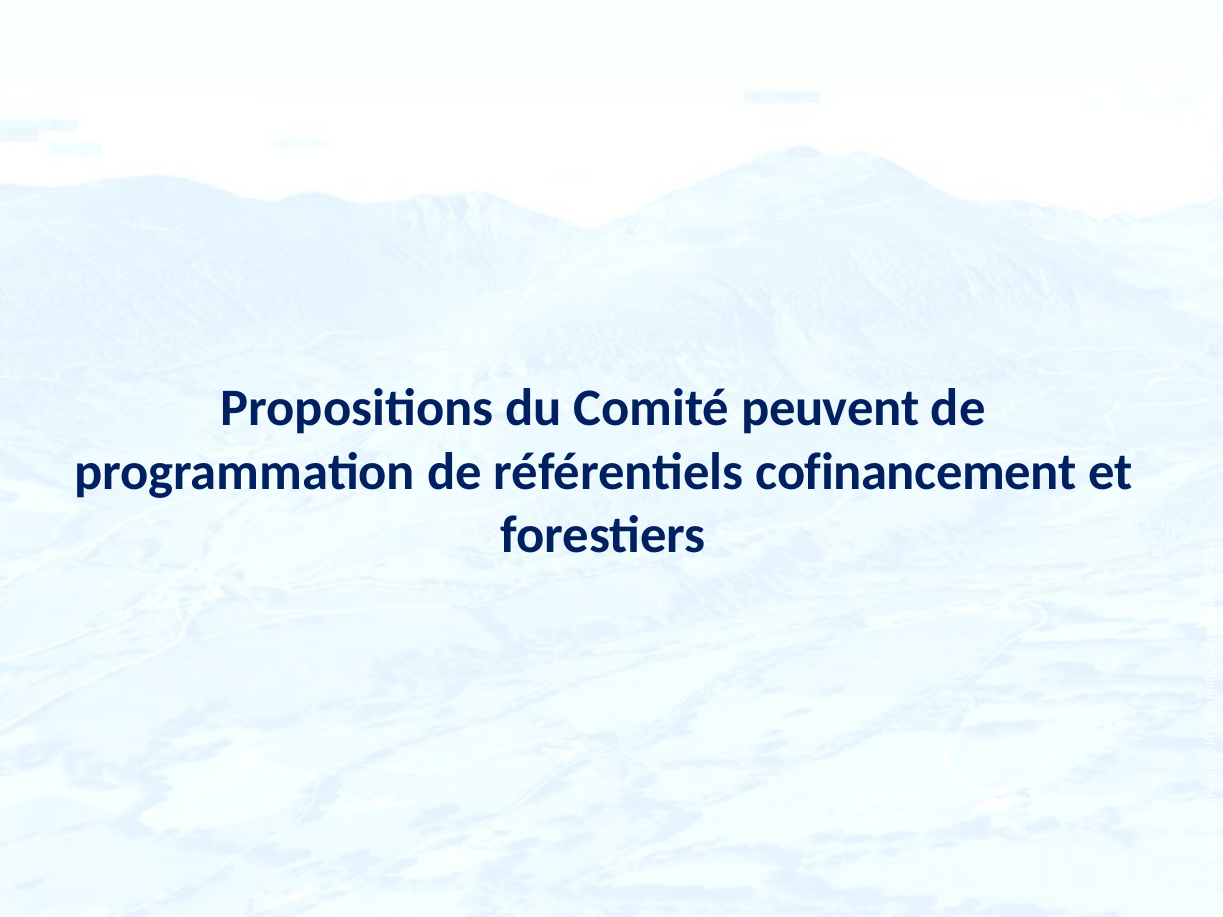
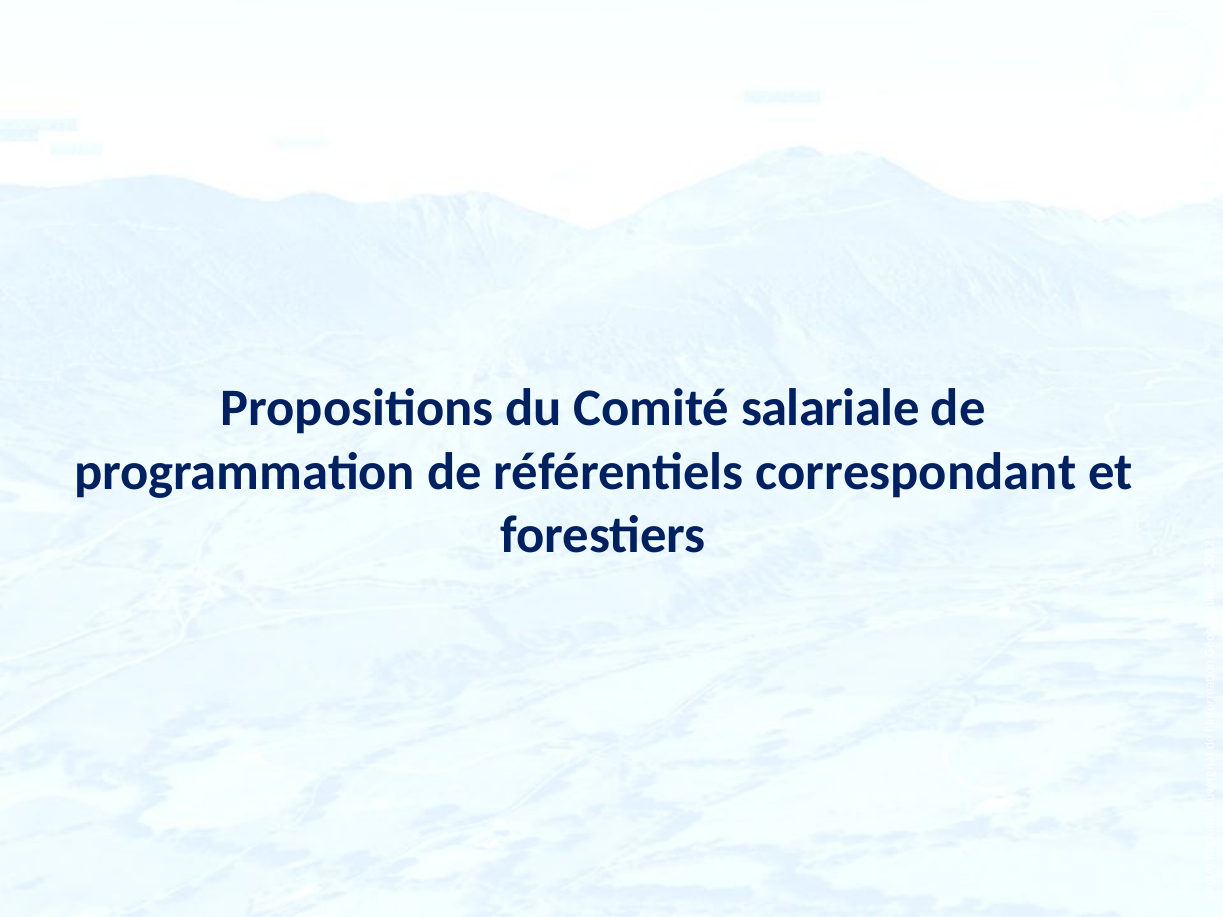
peuvent: peuvent -> salariale
cofinancement: cofinancement -> correspondant
